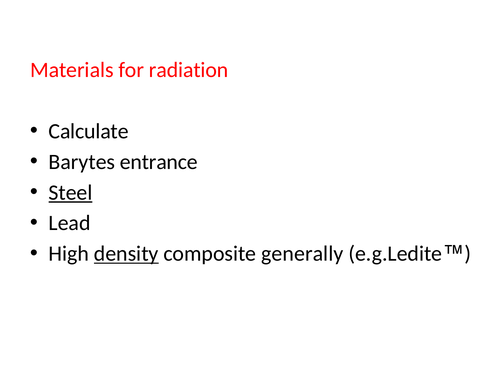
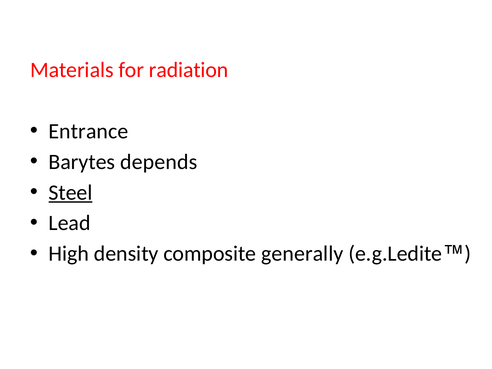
Calculate: Calculate -> Entrance
entrance: entrance -> depends
density underline: present -> none
